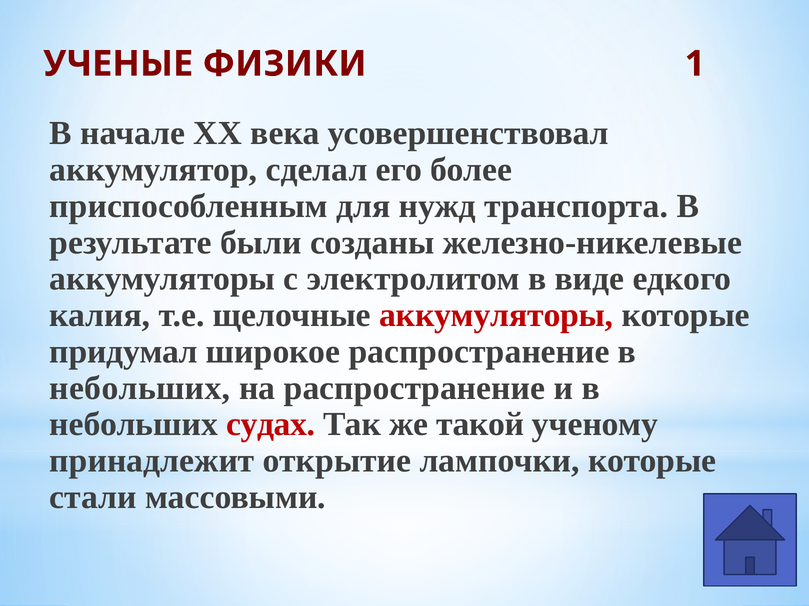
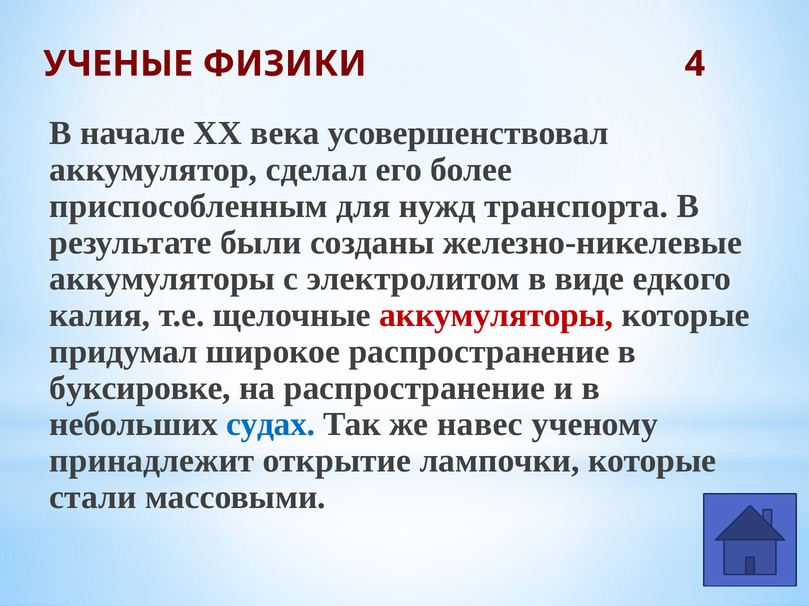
1: 1 -> 4
небольших at (140, 388): небольших -> буксировке
судах colour: red -> blue
такой: такой -> навес
